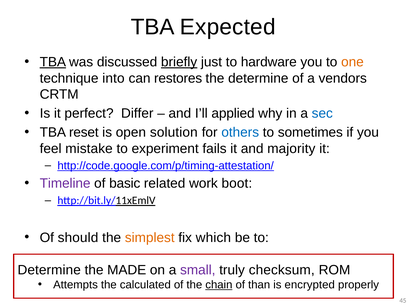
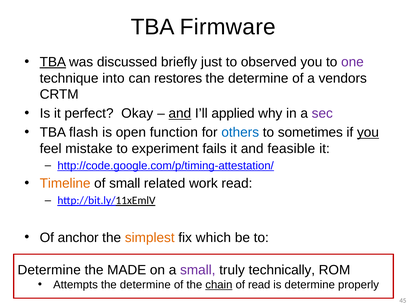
Expected: Expected -> Firmware
briefly underline: present -> none
hardware: hardware -> observed
one colour: orange -> purple
Differ: Differ -> Okay
and at (180, 114) underline: none -> present
sec colour: blue -> purple
reset: reset -> flash
solution: solution -> function
you at (368, 133) underline: none -> present
majority: majority -> feasible
Timeline colour: purple -> orange
of basic: basic -> small
work boot: boot -> read
should: should -> anchor
checksum: checksum -> technically
calculated at (145, 285): calculated -> determine
of than: than -> read
is encrypted: encrypted -> determine
